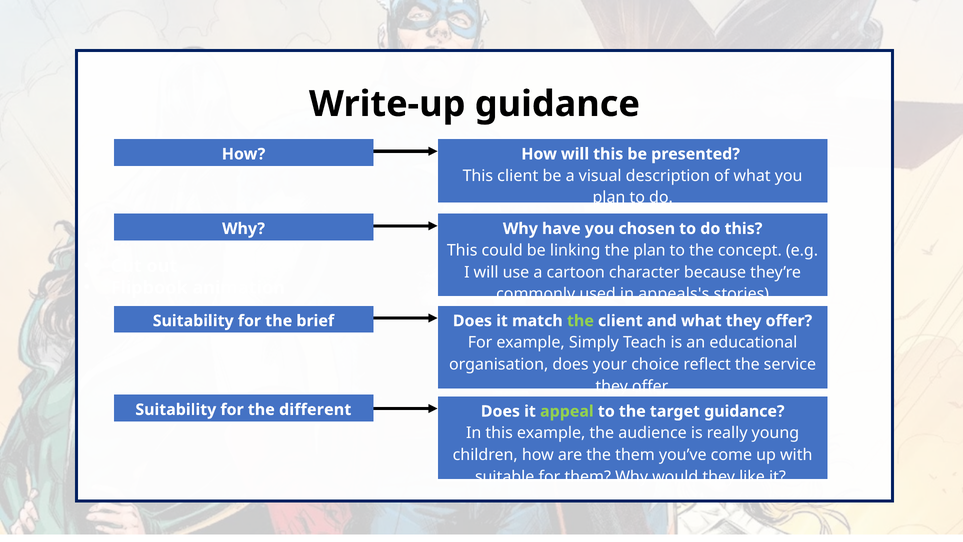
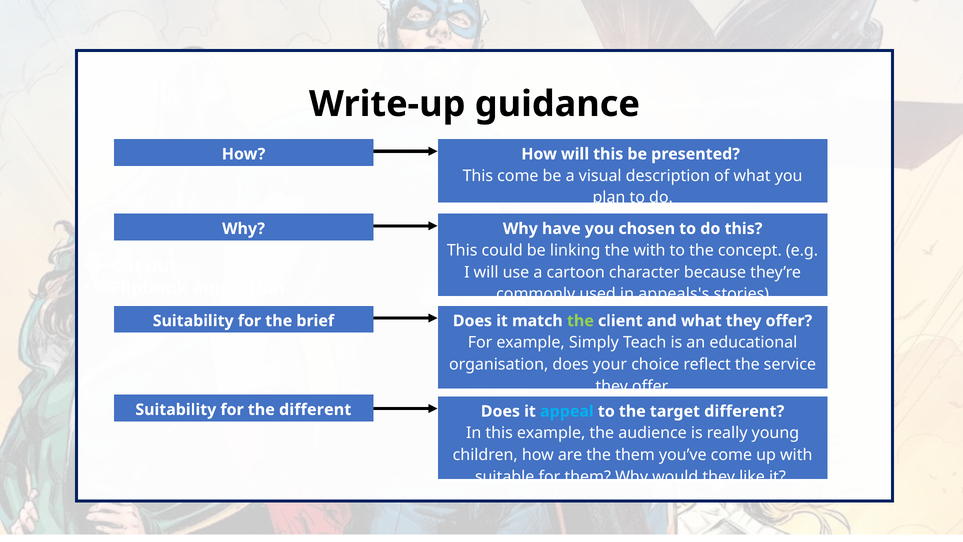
This client: client -> come
the plan: plan -> with
appeal colour: light green -> light blue
target guidance: guidance -> different
